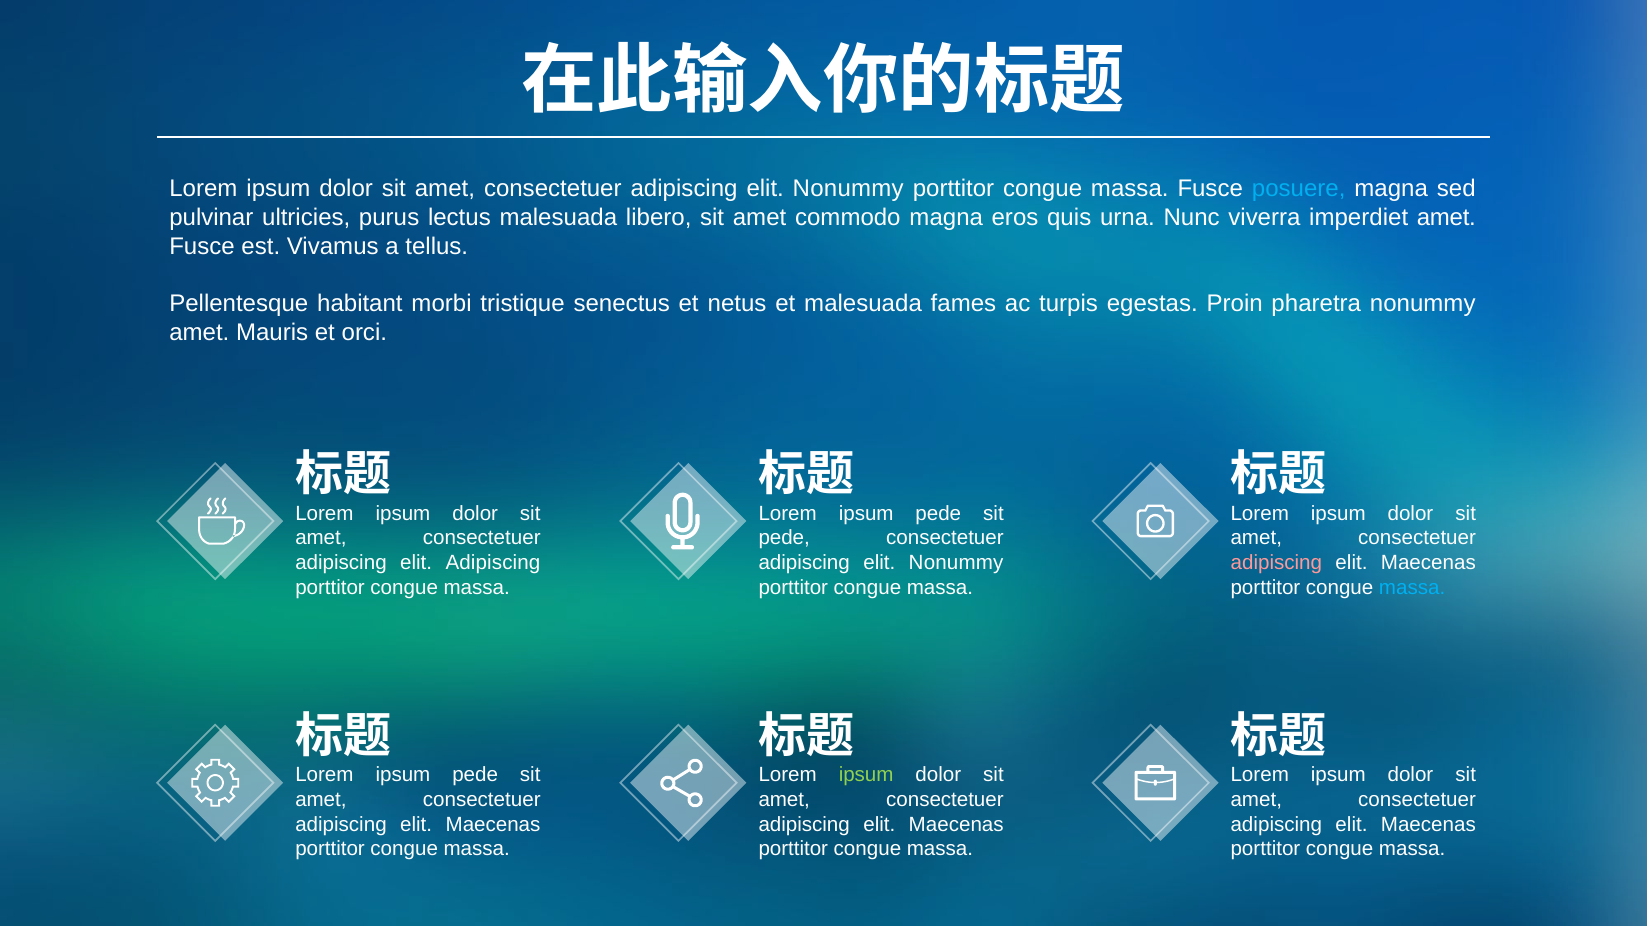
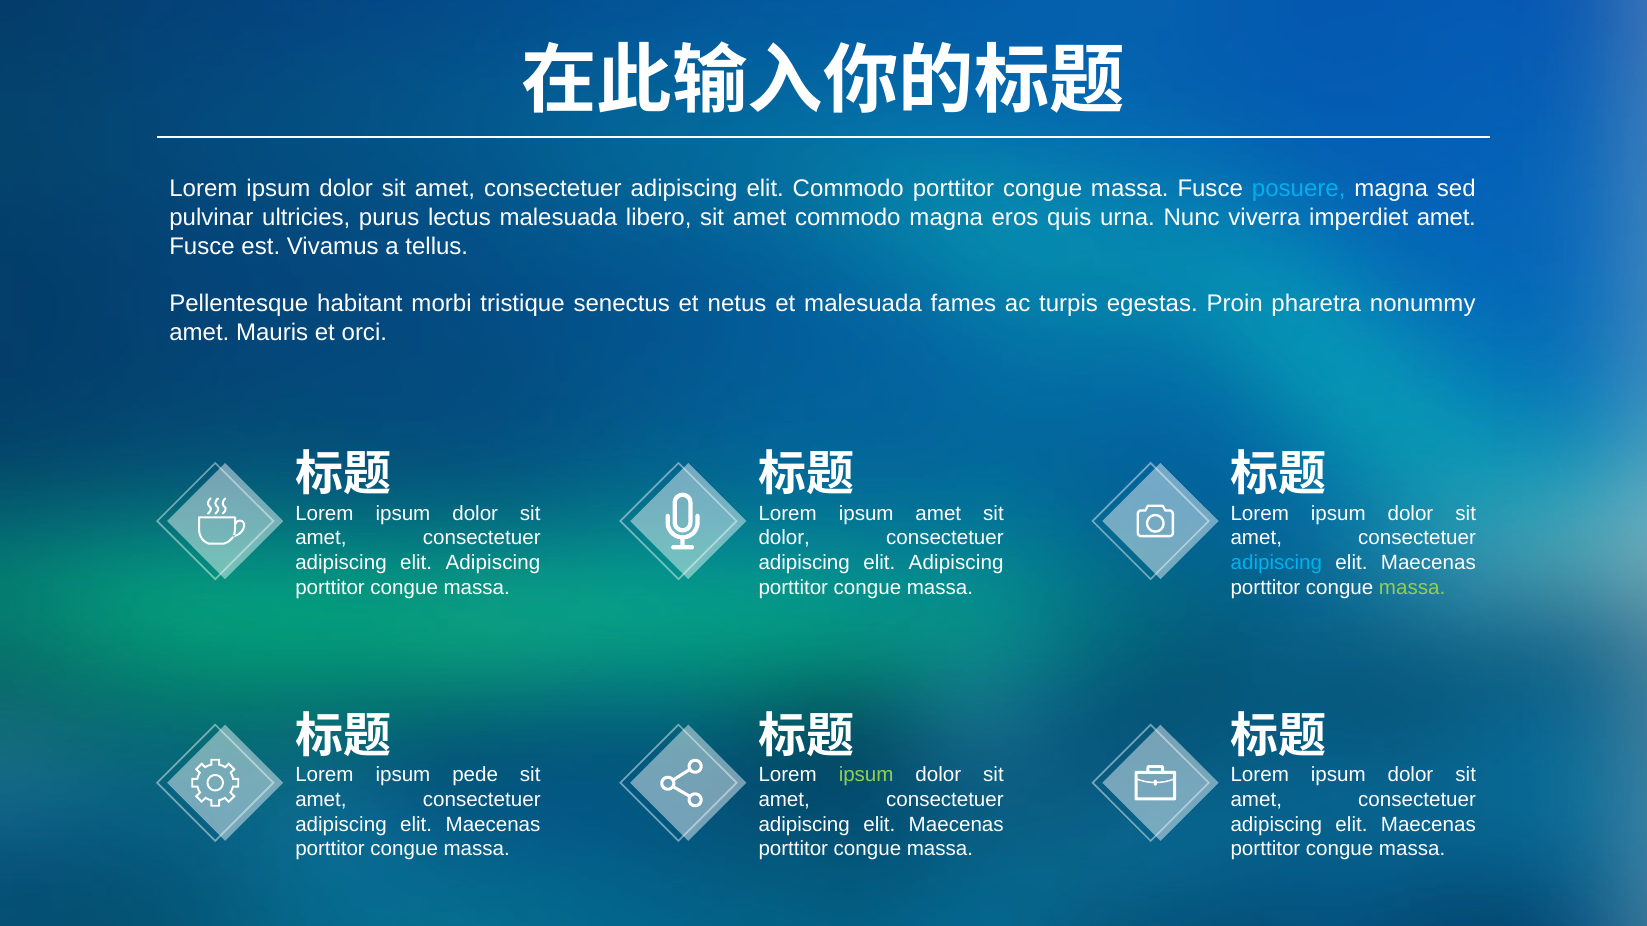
Nonummy at (848, 189): Nonummy -> Commodo
pede at (938, 514): pede -> amet
pede at (784, 538): pede -> dolor
Nonummy at (956, 563): Nonummy -> Adipiscing
adipiscing at (1276, 563) colour: pink -> light blue
massa at (1412, 588) colour: light blue -> light green
